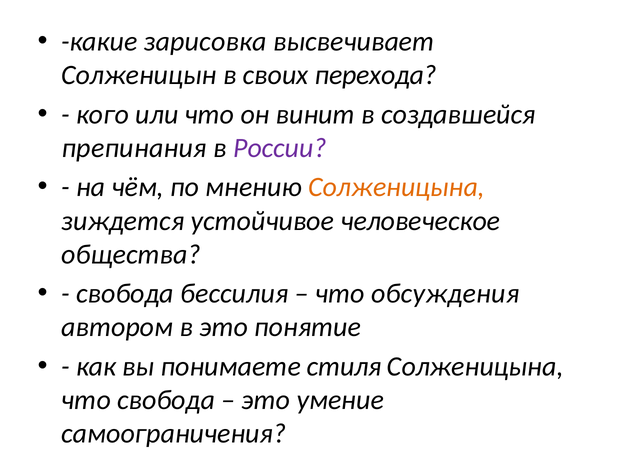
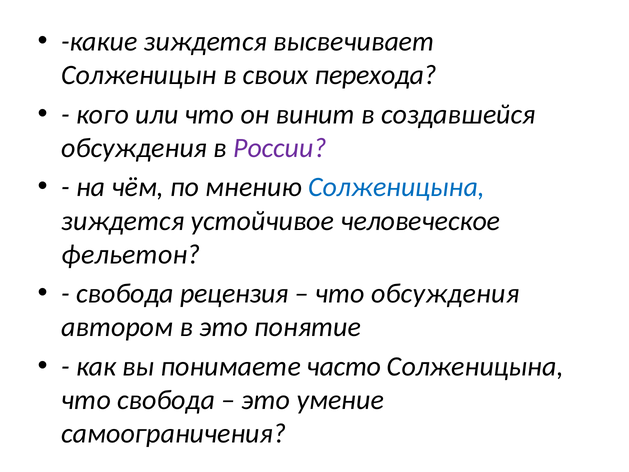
какие зарисовка: зарисовка -> зиждется
препинания at (134, 148): препинания -> обсуждения
Солженицына at (396, 187) colour: orange -> blue
общества: общества -> фельетон
бессилия: бессилия -> рецензия
стиля: стиля -> часто
